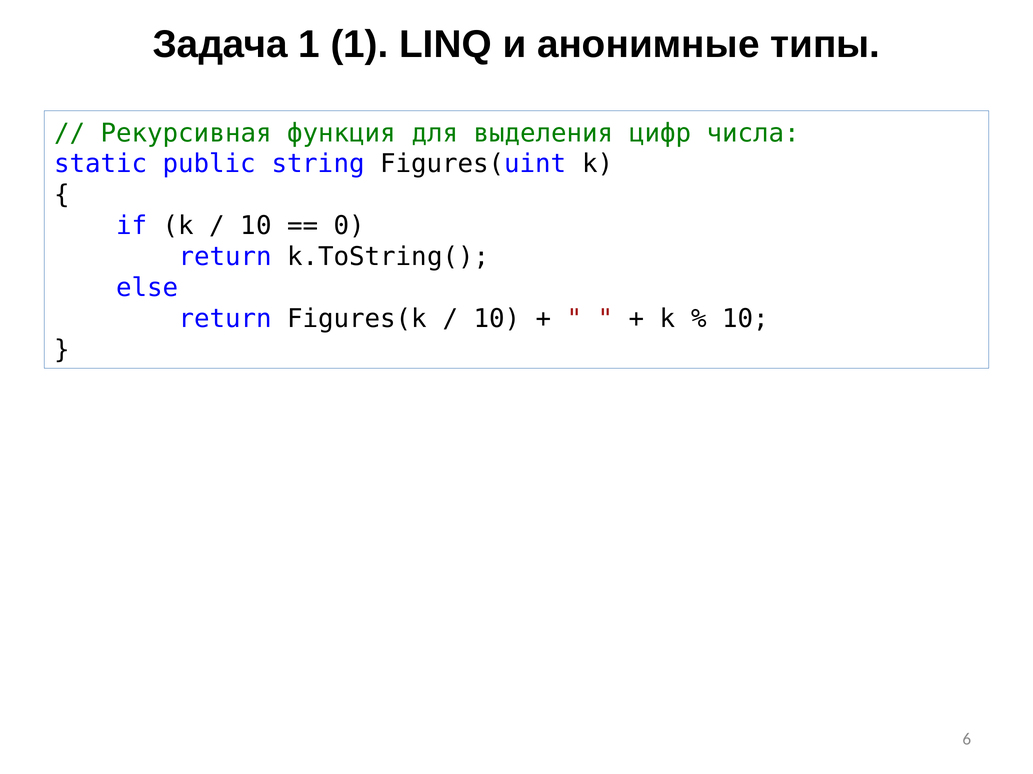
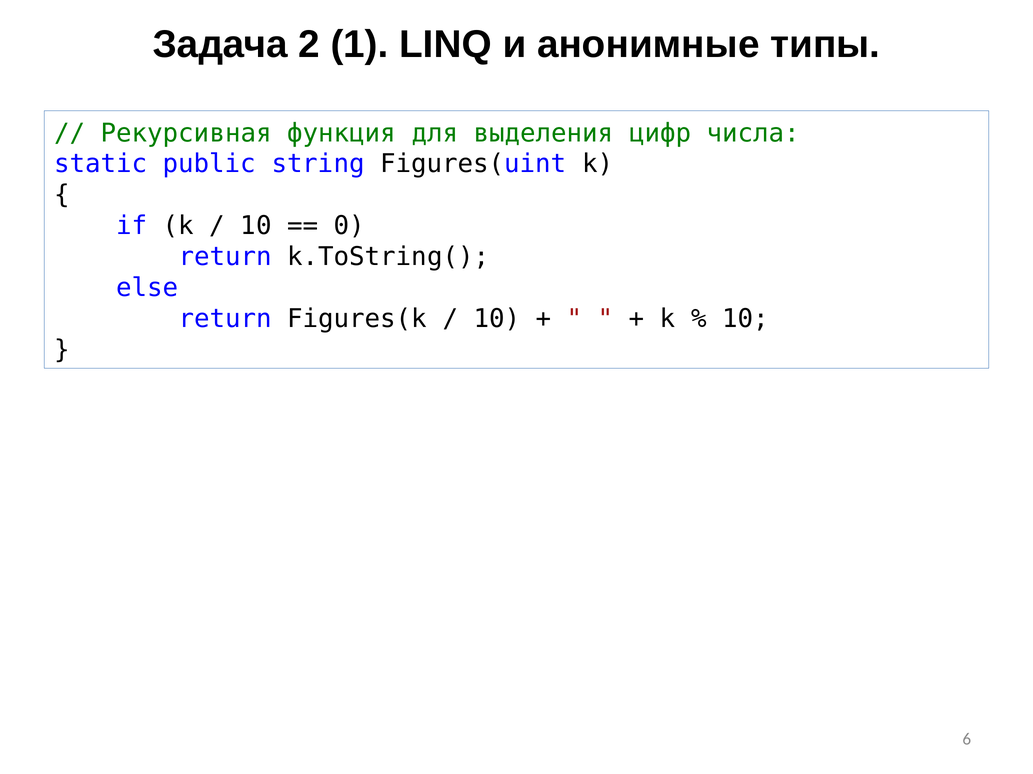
Задача 1: 1 -> 2
